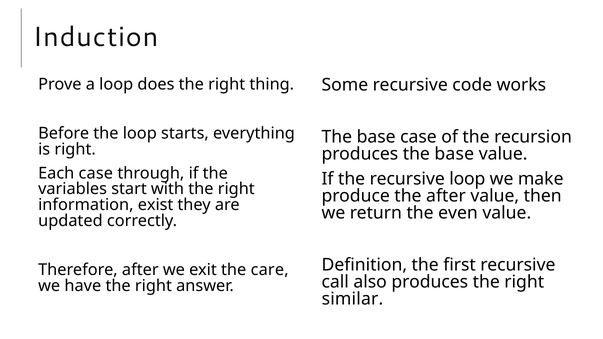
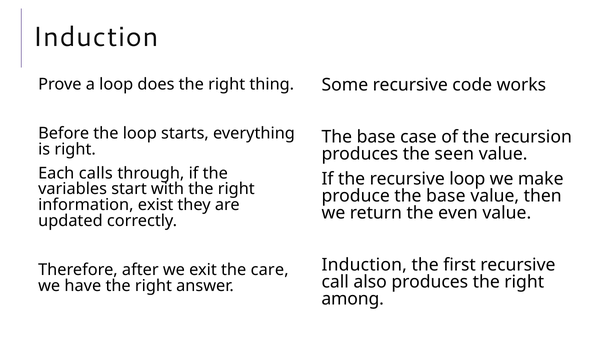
produces the base: base -> seen
Each case: case -> calls
produce the after: after -> base
Definition at (364, 265): Definition -> Induction
similar: similar -> among
